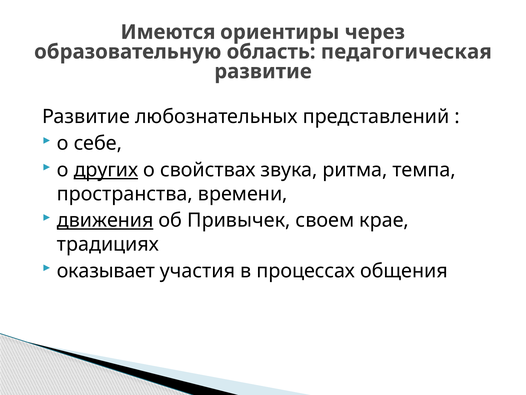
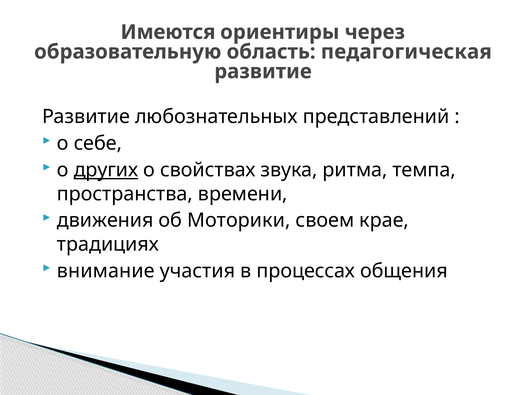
движения underline: present -> none
Привычек: Привычек -> Моторики
оказывает: оказывает -> внимание
